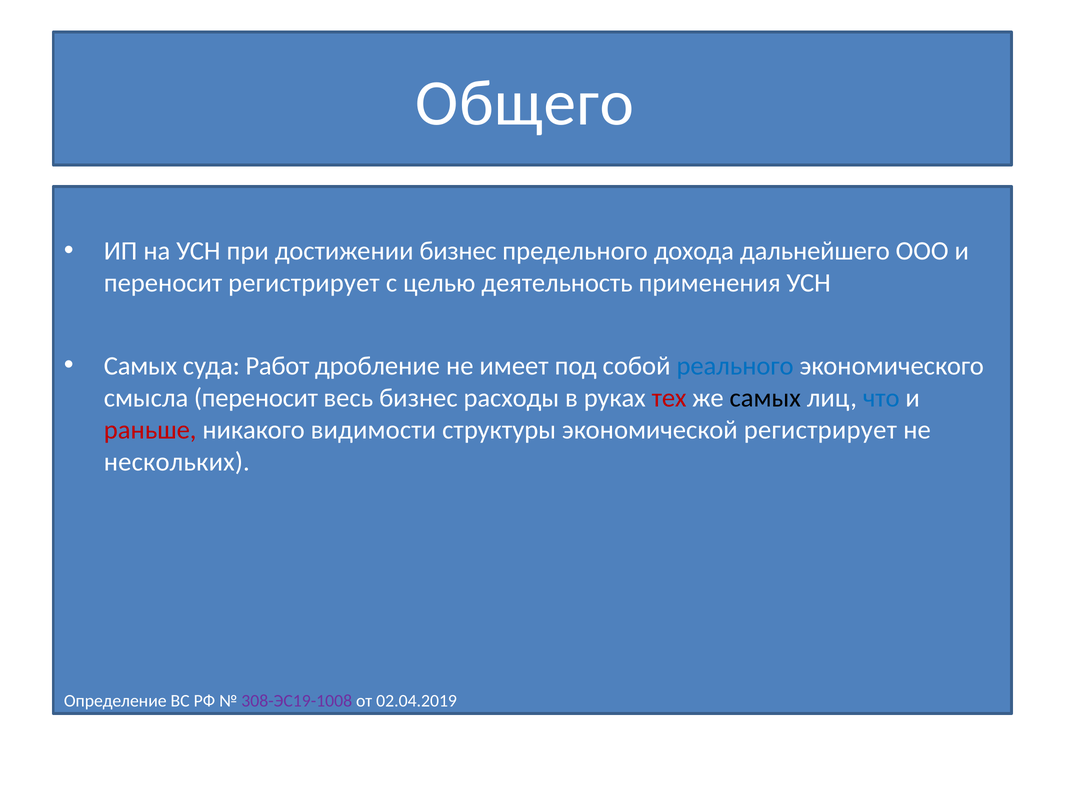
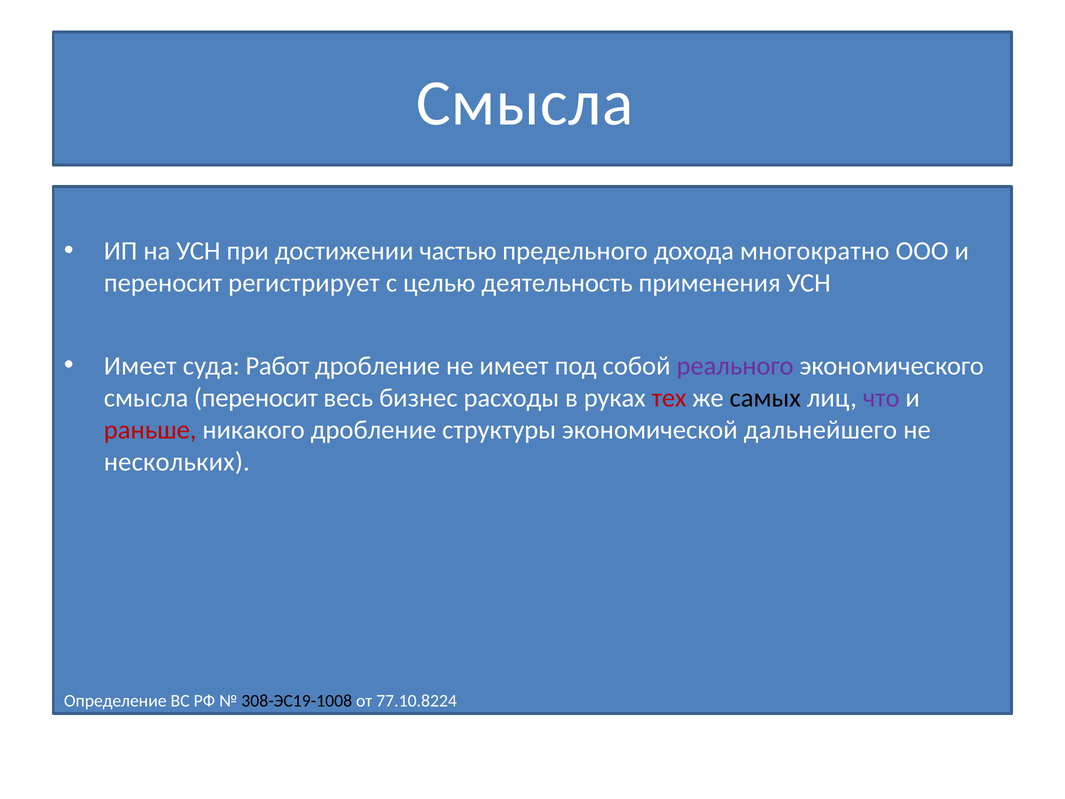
Общего at (525, 103): Общего -> Смысла
достижении бизнес: бизнес -> частью
дальнейшего: дальнейшего -> многократно
Самых at (141, 366): Самых -> Имеет
реального colour: blue -> purple
что colour: blue -> purple
никакого видимости: видимости -> дробление
экономической регистрирует: регистрирует -> дальнейшего
308-ЭС19-1008 colour: purple -> black
02.04.2019: 02.04.2019 -> 77.10.8224
